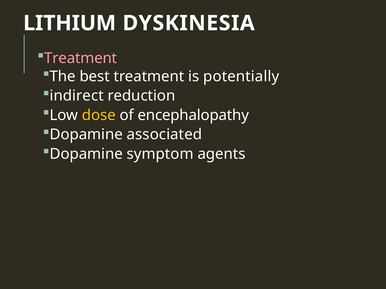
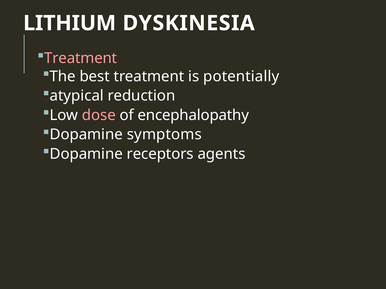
indirect: indirect -> atypical
dose colour: yellow -> pink
associated: associated -> symptoms
symptom: symptom -> receptors
